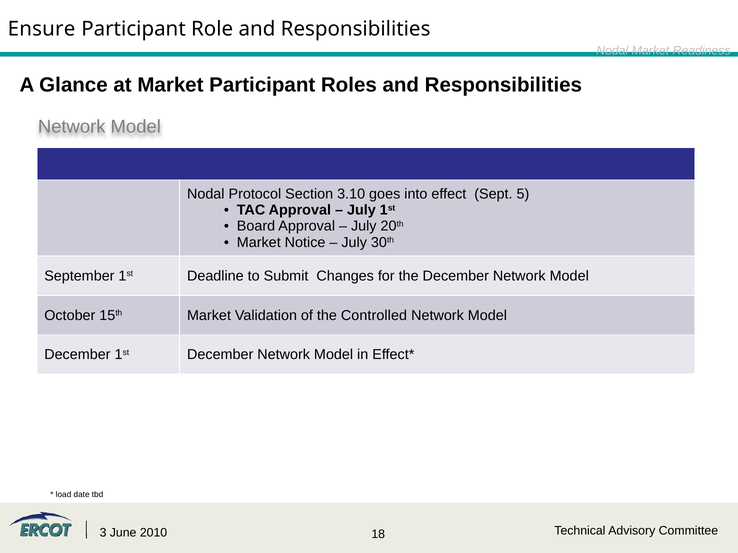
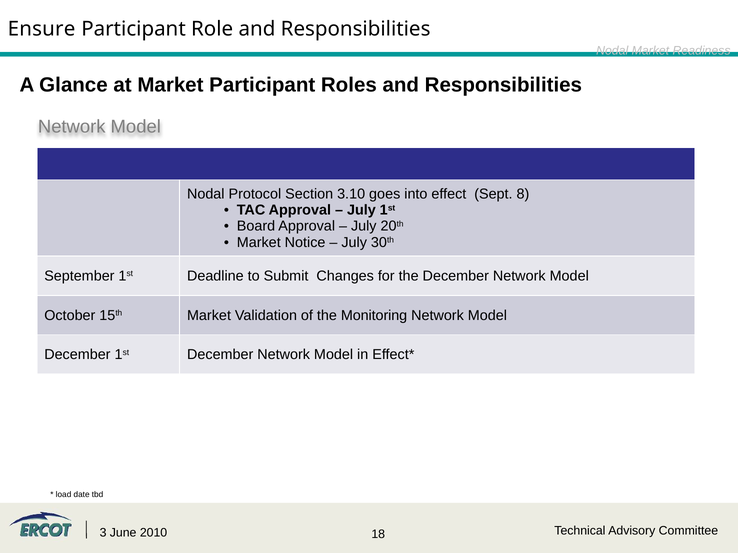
5: 5 -> 8
Controlled: Controlled -> Monitoring
